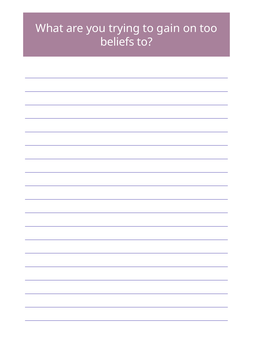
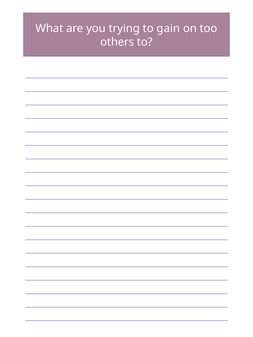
beliefs: beliefs -> others
